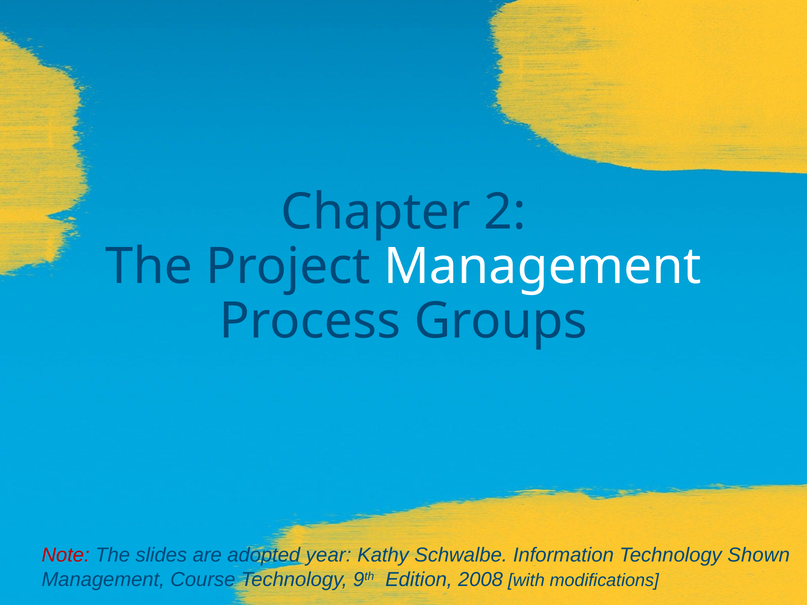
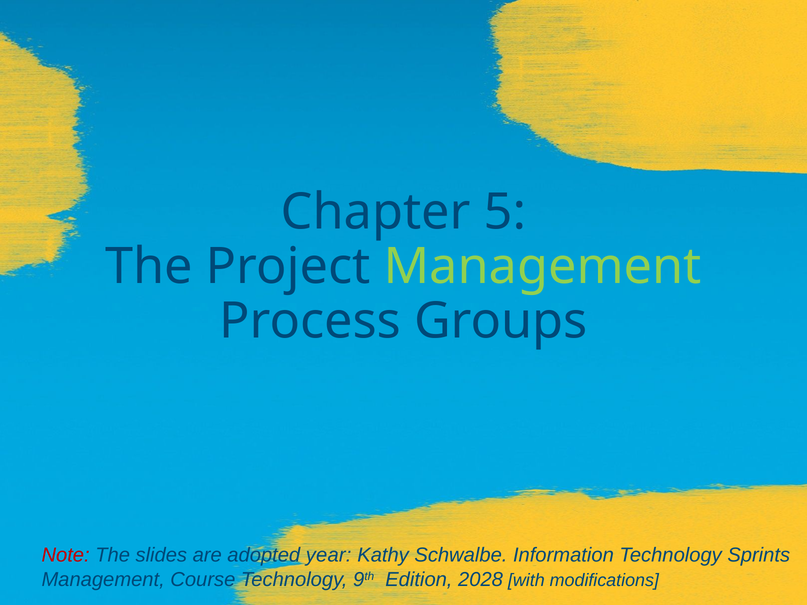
2: 2 -> 5
Management at (543, 267) colour: white -> light green
Shown: Shown -> Sprints
2008: 2008 -> 2028
